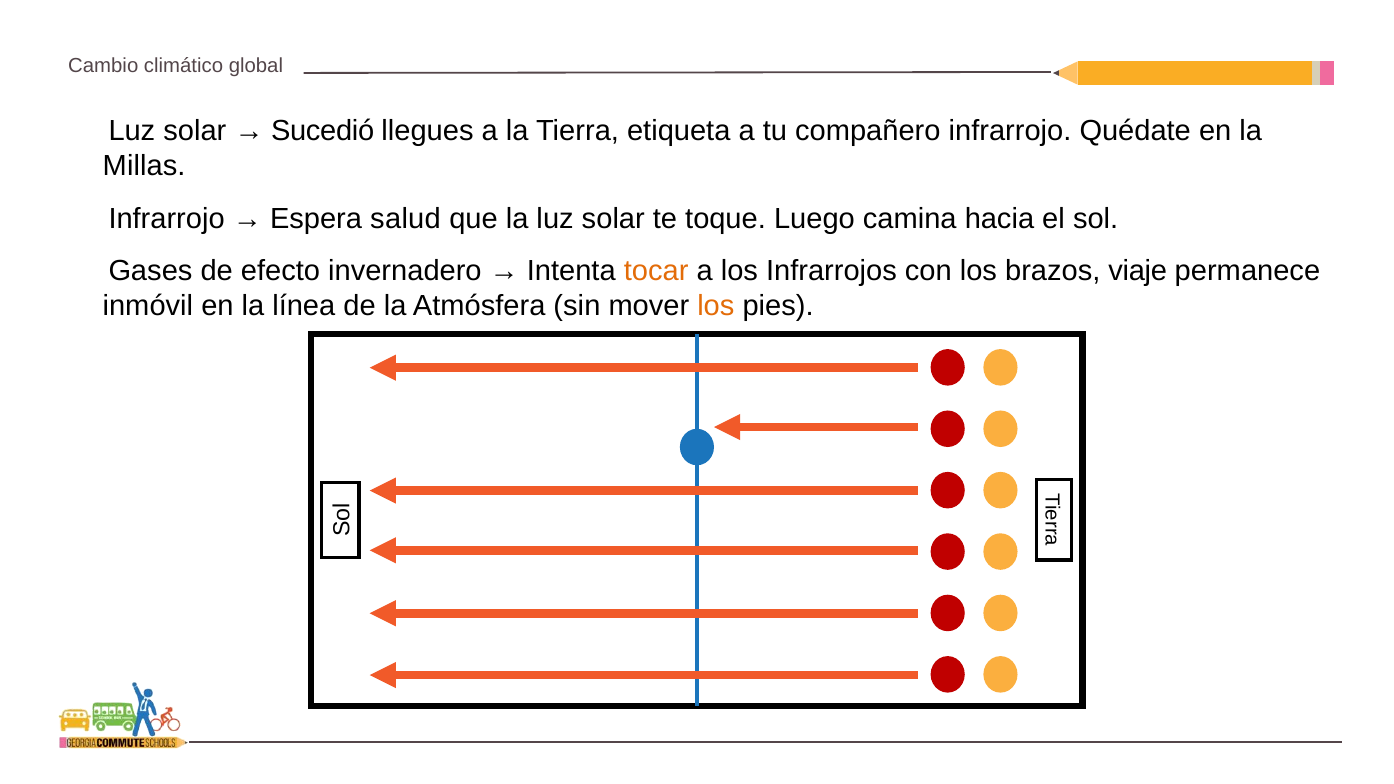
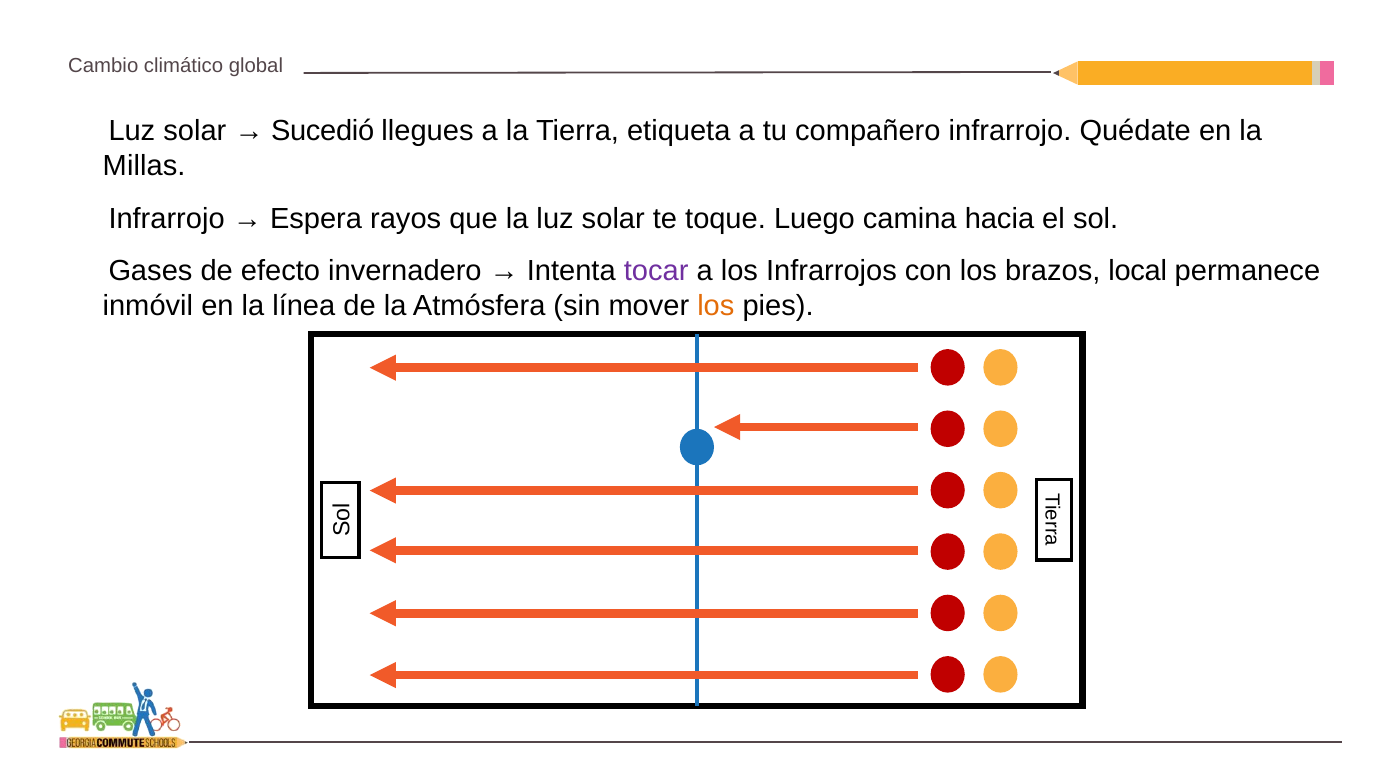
salud: salud -> rayos
tocar colour: orange -> purple
viaje: viaje -> local
